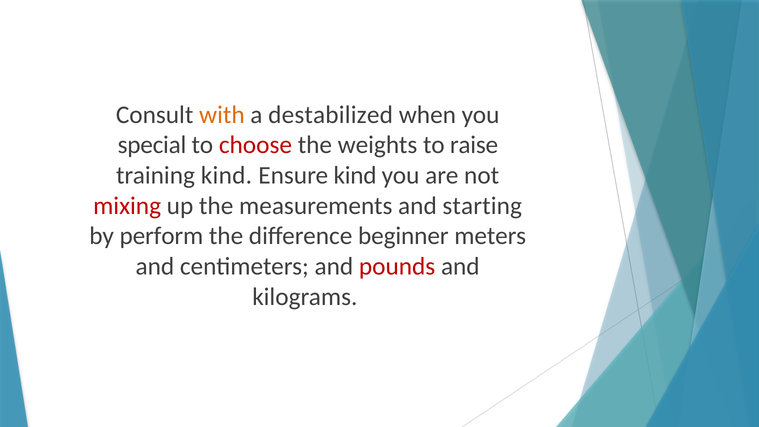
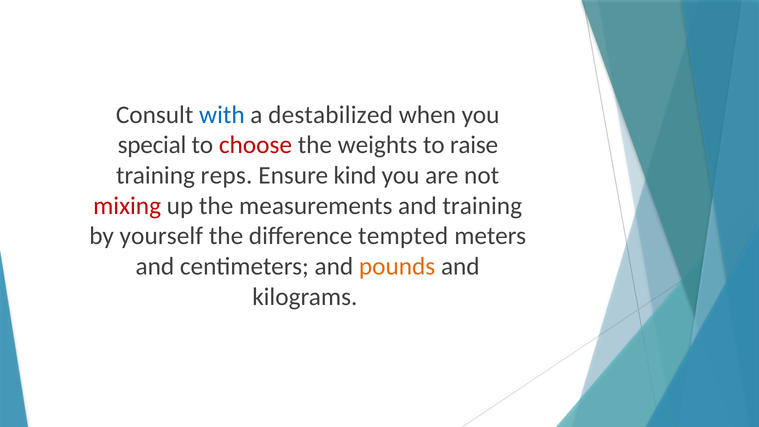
with colour: orange -> blue
training kind: kind -> reps
and starting: starting -> training
perform: perform -> yourself
beginner: beginner -> tempted
pounds colour: red -> orange
